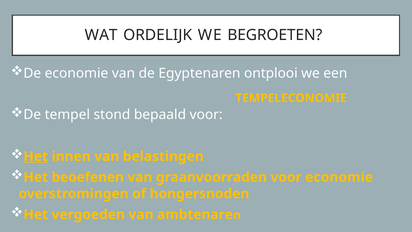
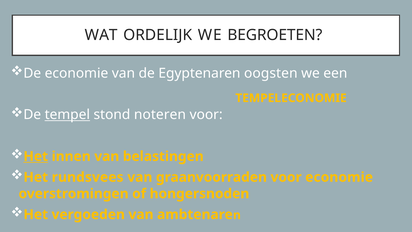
ontplooi: ontplooi -> oogsten
tempel underline: none -> present
bepaald: bepaald -> noteren
beoefenen: beoefenen -> rundsvees
